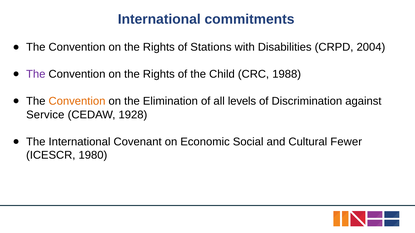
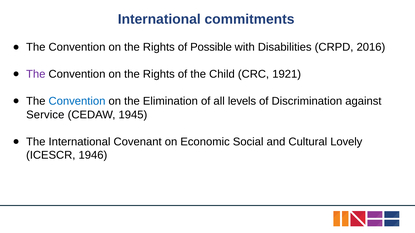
Stations: Stations -> Possible
2004: 2004 -> 2016
1988: 1988 -> 1921
Convention at (77, 101) colour: orange -> blue
1928: 1928 -> 1945
Fewer: Fewer -> Lovely
1980: 1980 -> 1946
